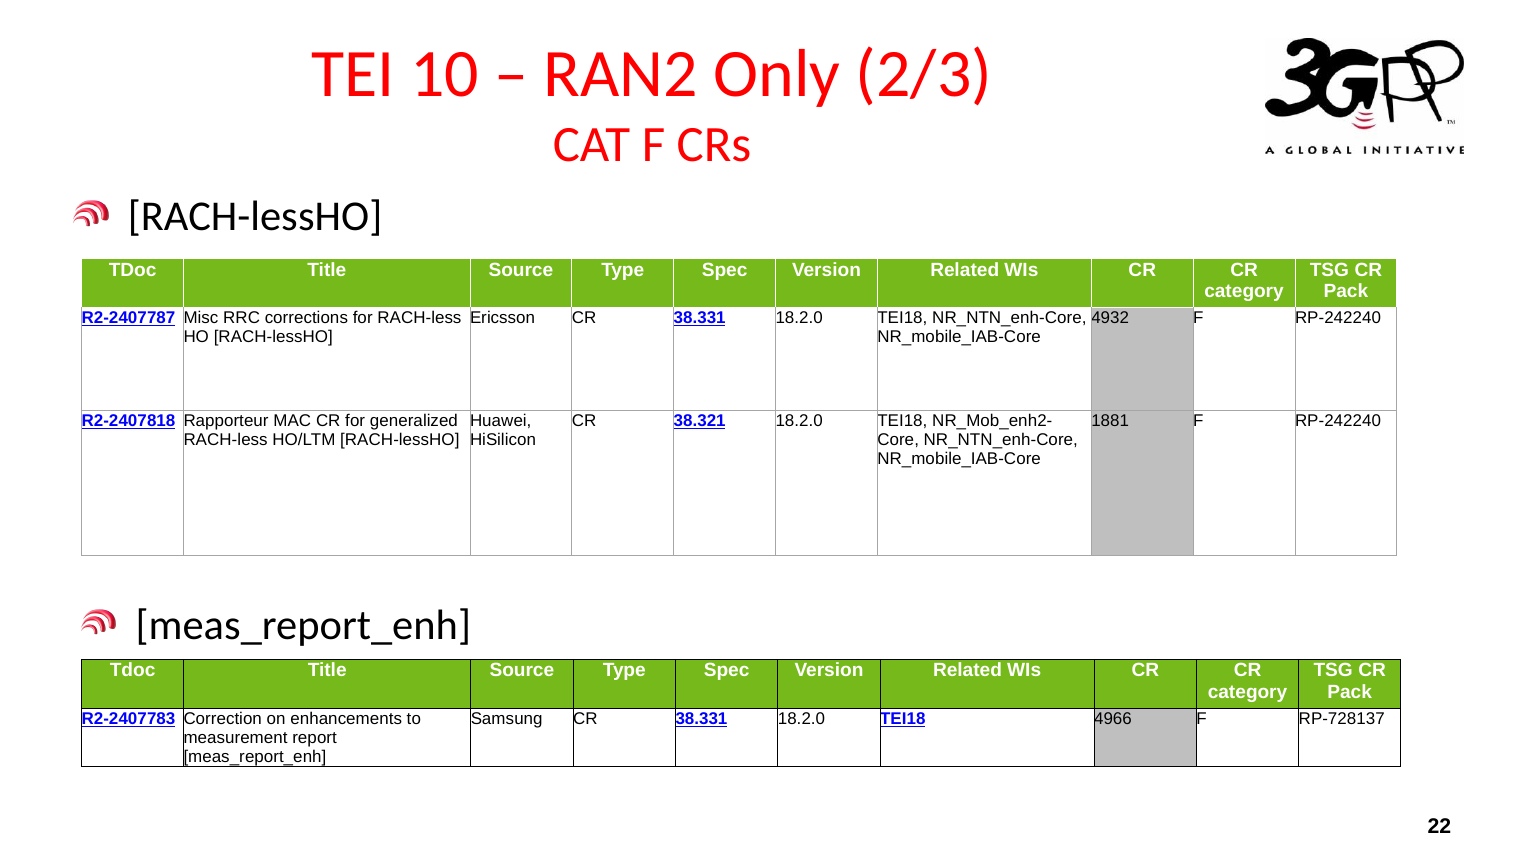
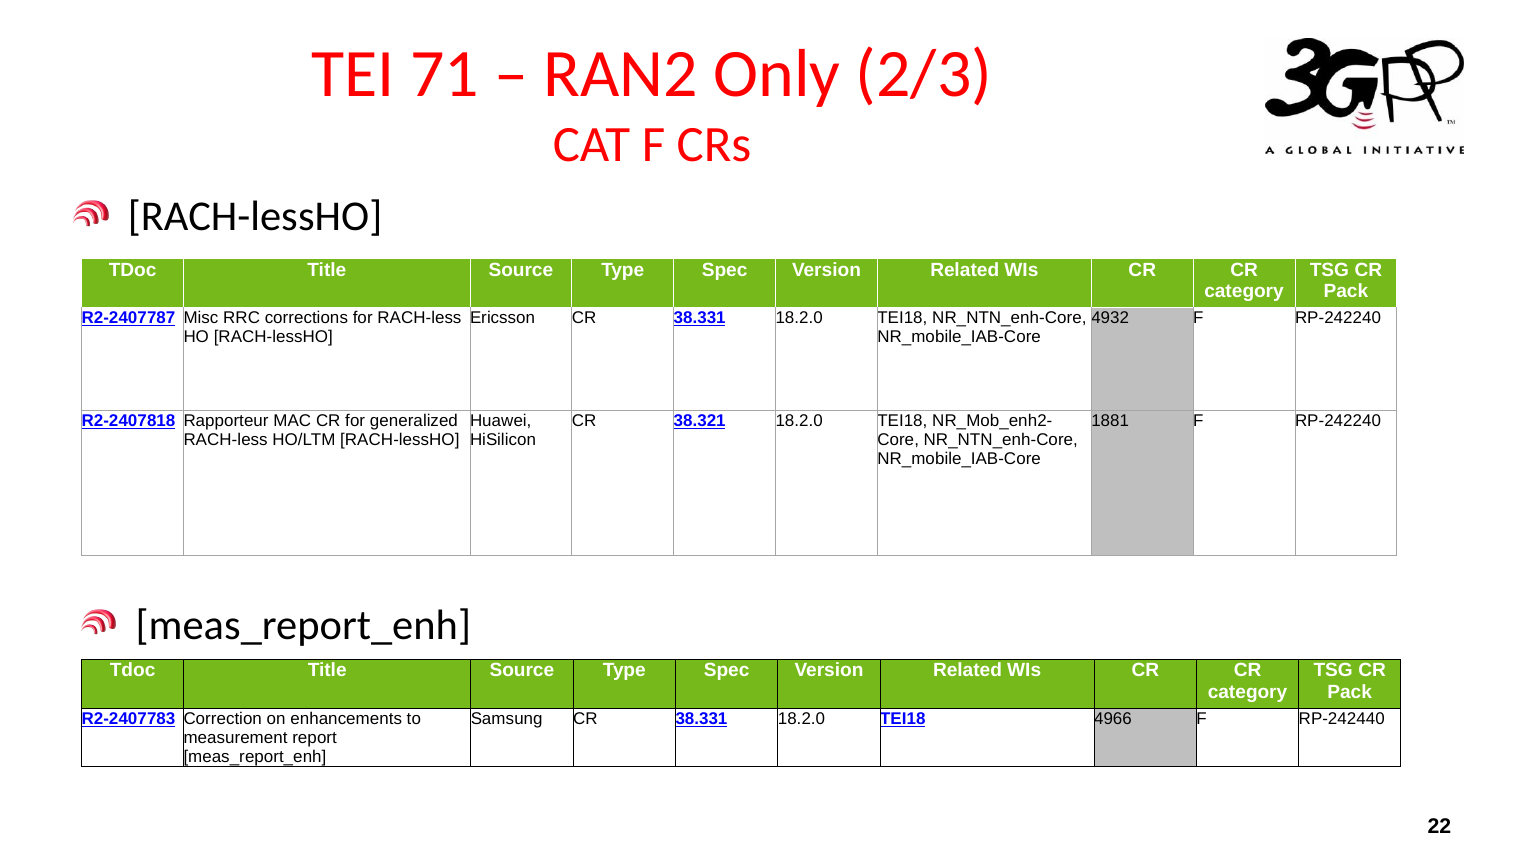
10: 10 -> 71
RP-728137: RP-728137 -> RP-242440
